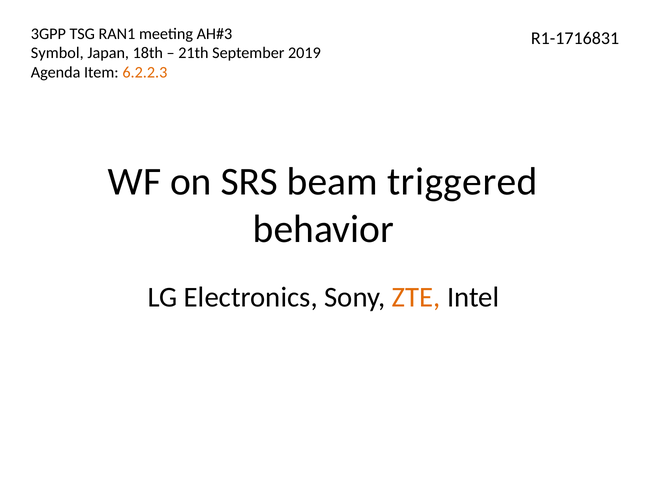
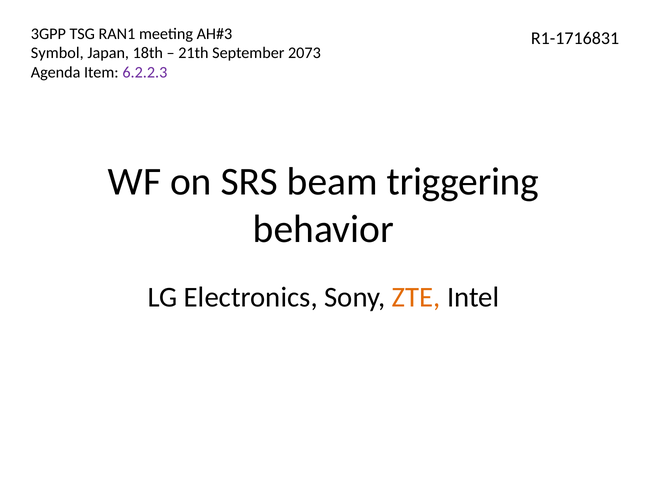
2019: 2019 -> 2073
6.2.2.3 colour: orange -> purple
triggered: triggered -> triggering
